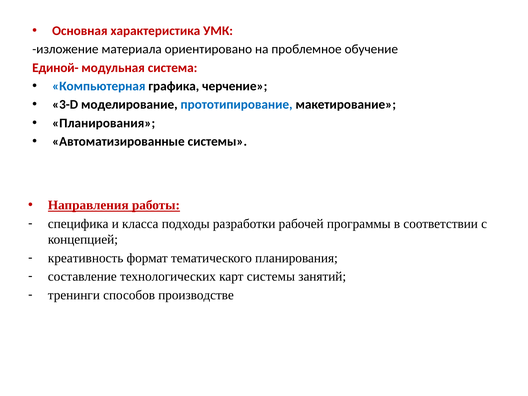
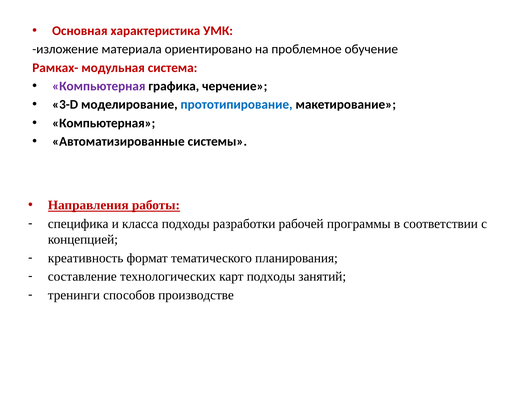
Единой-: Единой- -> Рамках-
Компьютерная at (99, 86) colour: blue -> purple
Планирования at (104, 123): Планирования -> Компьютерная
карт системы: системы -> подходы
